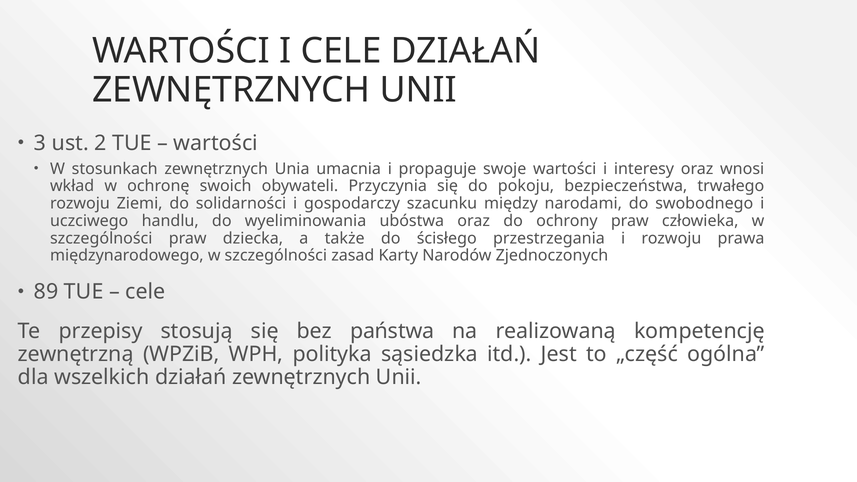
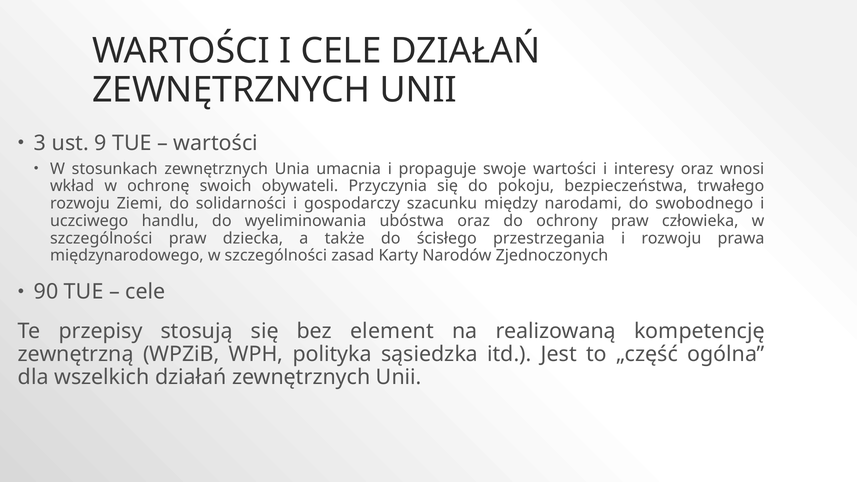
2: 2 -> 9
89: 89 -> 90
państwa: państwa -> element
